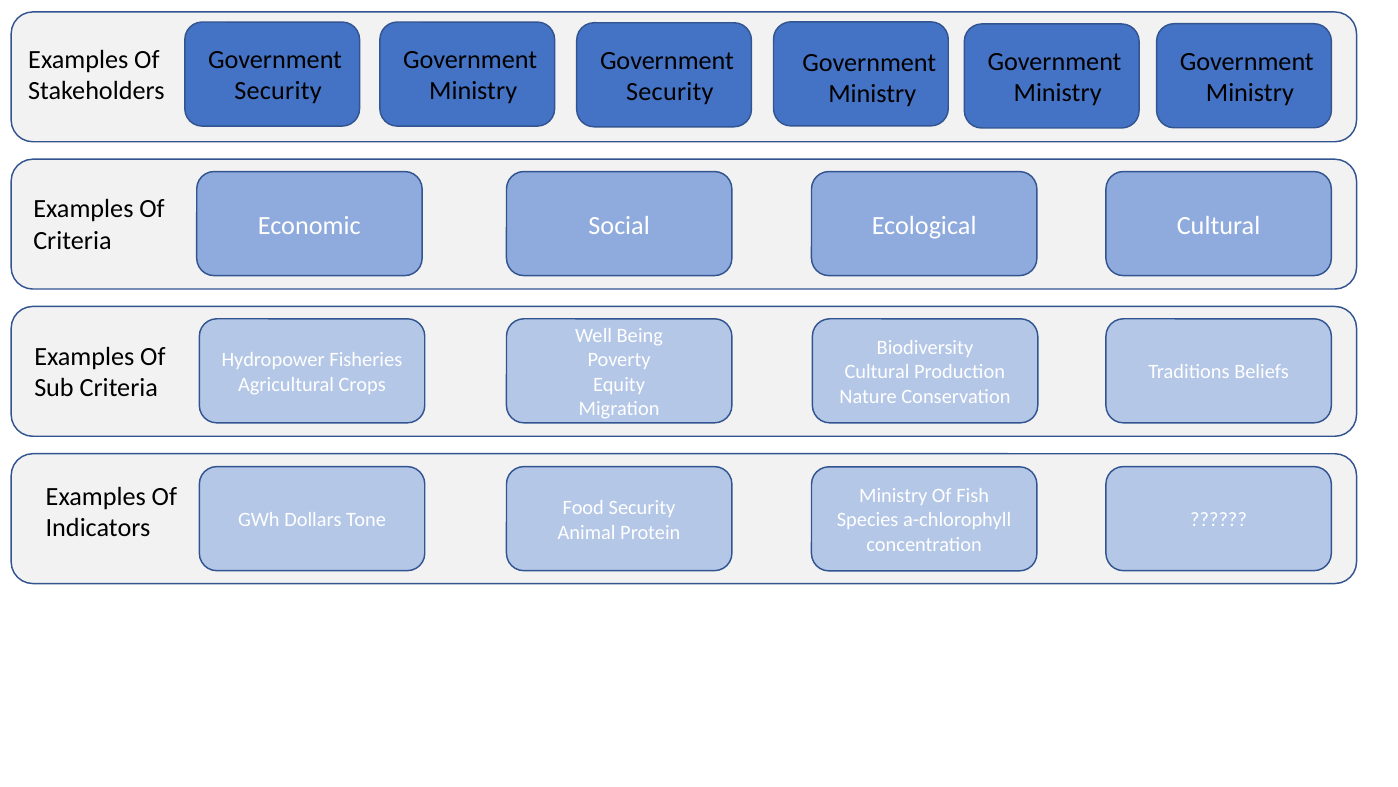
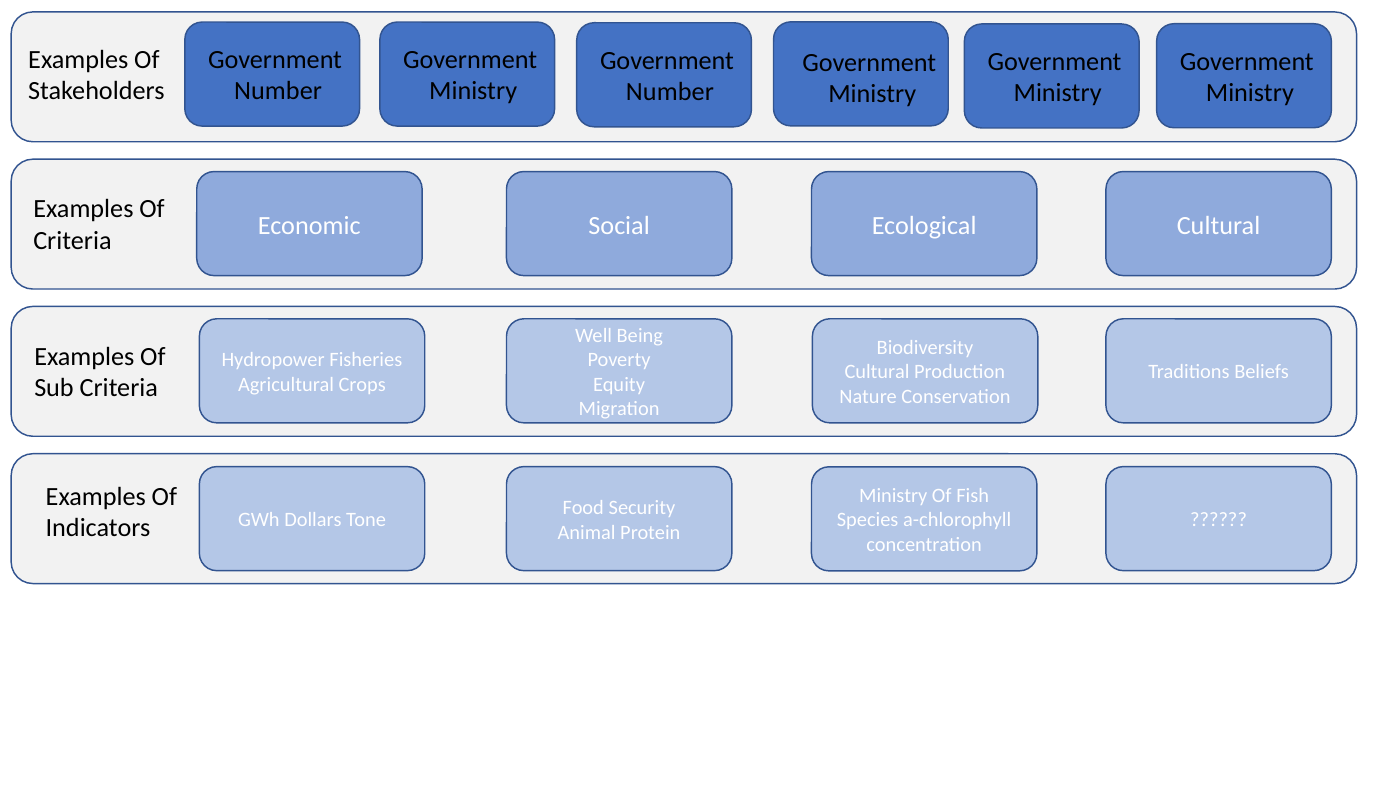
Security at (278, 91): Security -> Number
Security at (670, 92): Security -> Number
